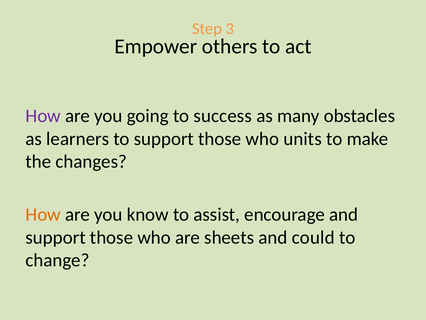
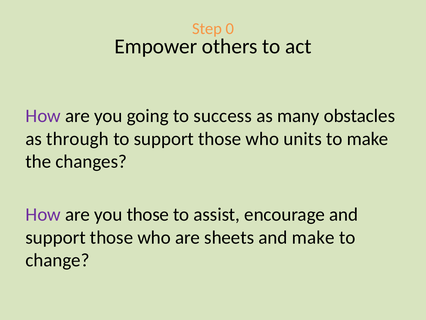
3: 3 -> 0
learners: learners -> through
How at (43, 214) colour: orange -> purple
you know: know -> those
and could: could -> make
